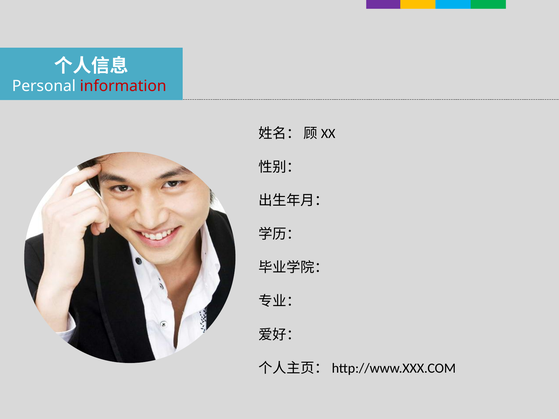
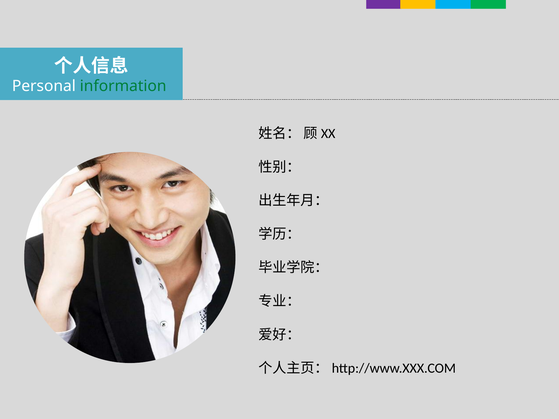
information colour: red -> green
